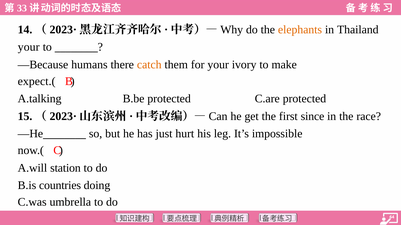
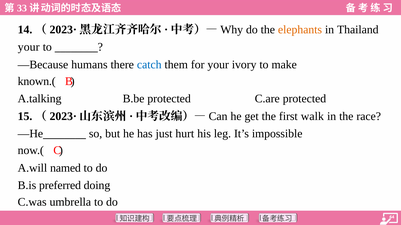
catch colour: orange -> blue
expect.(: expect.( -> known.(
since: since -> walk
station: station -> named
countries: countries -> preferred
